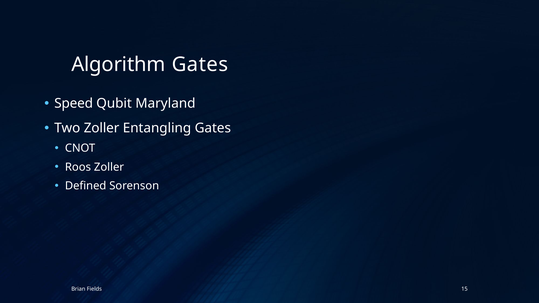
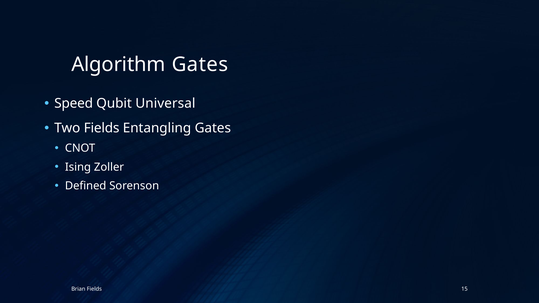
Maryland: Maryland -> Universal
Two Zoller: Zoller -> Fields
Roos: Roos -> Ising
